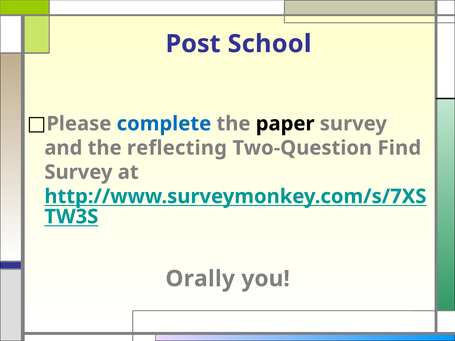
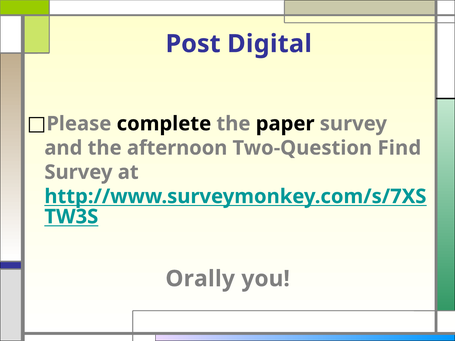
School: School -> Digital
complete colour: blue -> black
reflecting: reflecting -> afternoon
